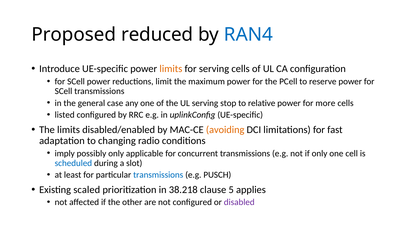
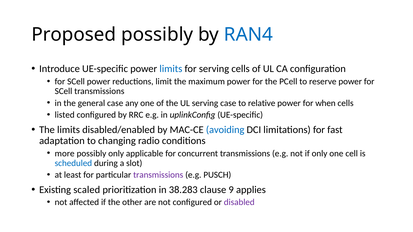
Proposed reduced: reduced -> possibly
limits at (171, 69) colour: orange -> blue
serving stop: stop -> case
more: more -> when
avoiding colour: orange -> blue
imply: imply -> more
transmissions at (158, 175) colour: blue -> purple
38.218: 38.218 -> 38.283
5: 5 -> 9
